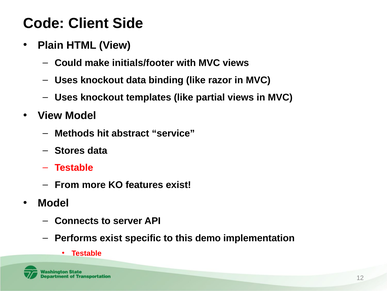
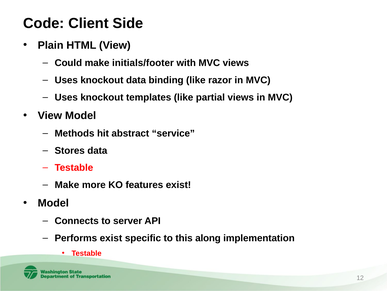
From at (67, 185): From -> Make
demo: demo -> along
